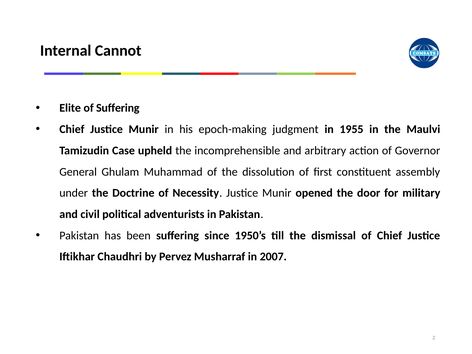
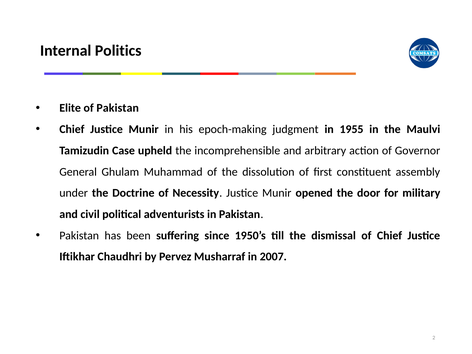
Cannot: Cannot -> Politics
of Suffering: Suffering -> Pakistan
